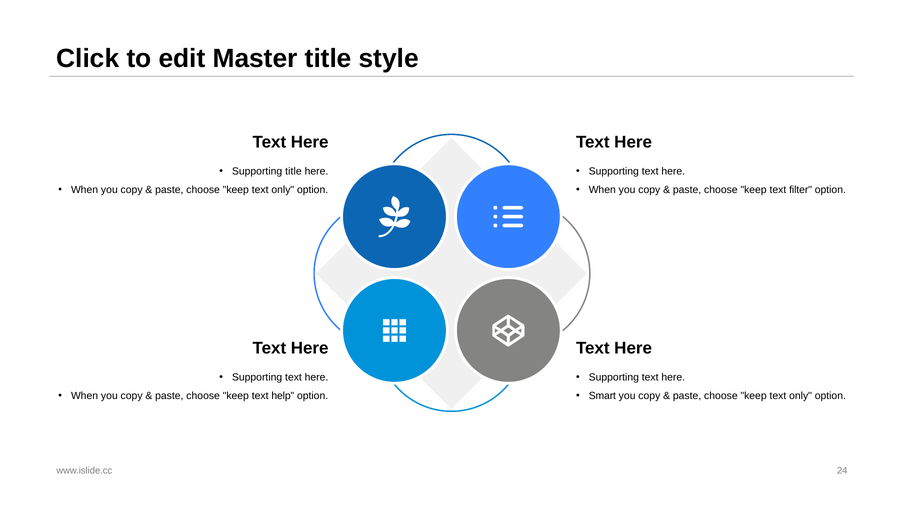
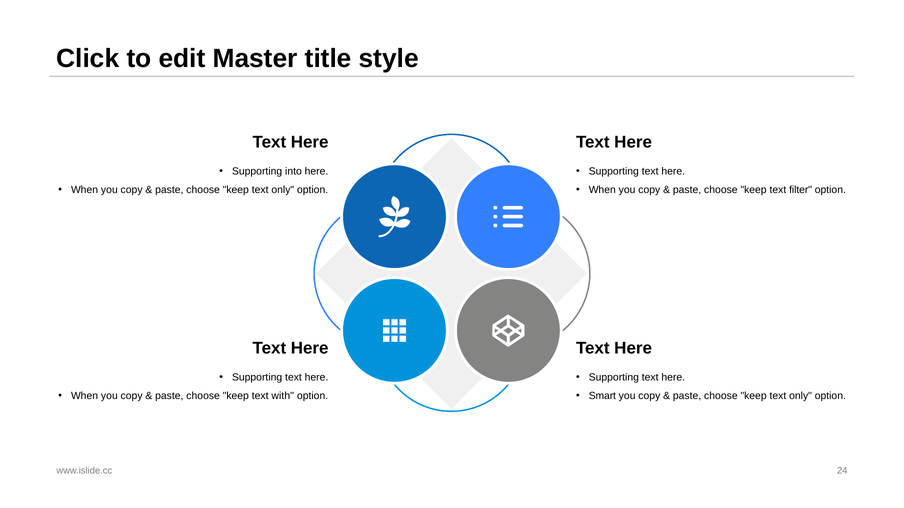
Supporting title: title -> into
help: help -> with
